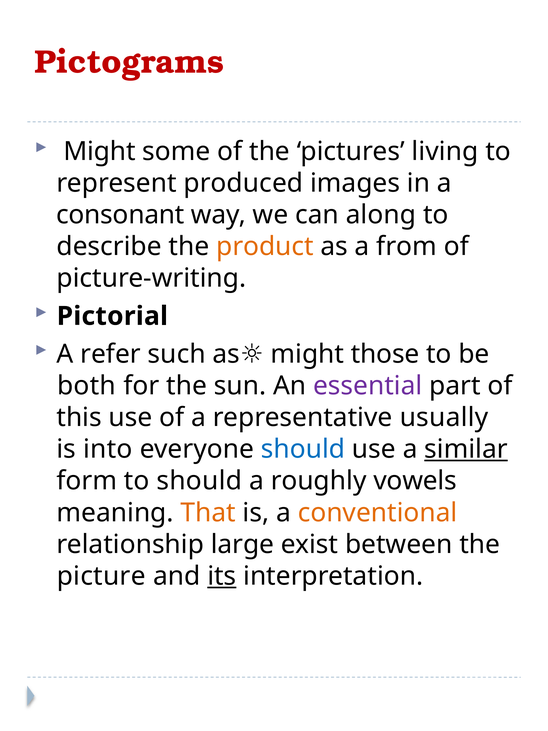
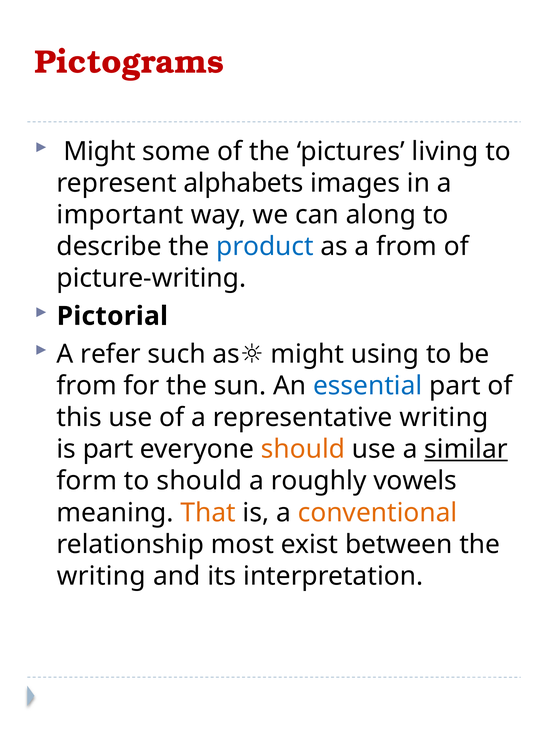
produced: produced -> alphabets
consonant: consonant -> important
product colour: orange -> blue
those: those -> using
both at (86, 386): both -> from
essential colour: purple -> blue
representative usually: usually -> writing
is into: into -> part
should at (303, 449) colour: blue -> orange
large: large -> most
picture at (101, 576): picture -> writing
its underline: present -> none
